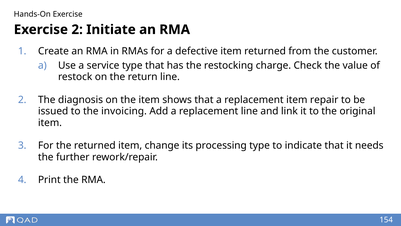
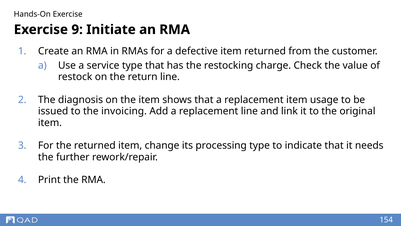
Exercise 2: 2 -> 9
repair: repair -> usage
